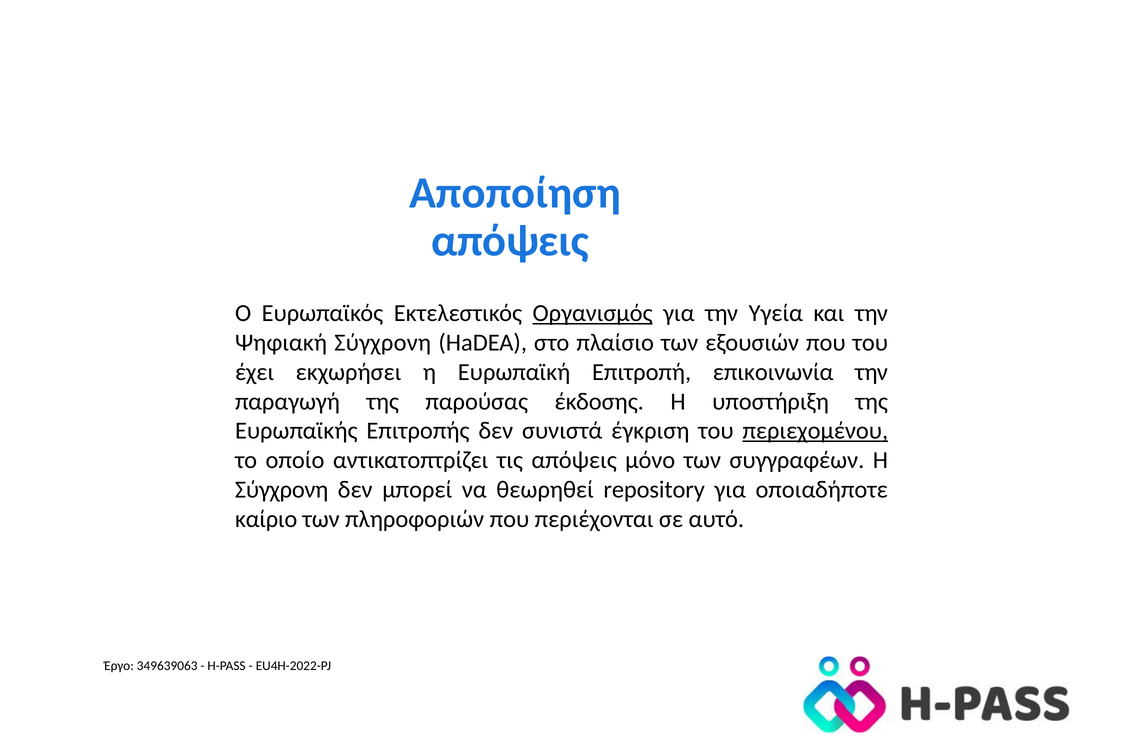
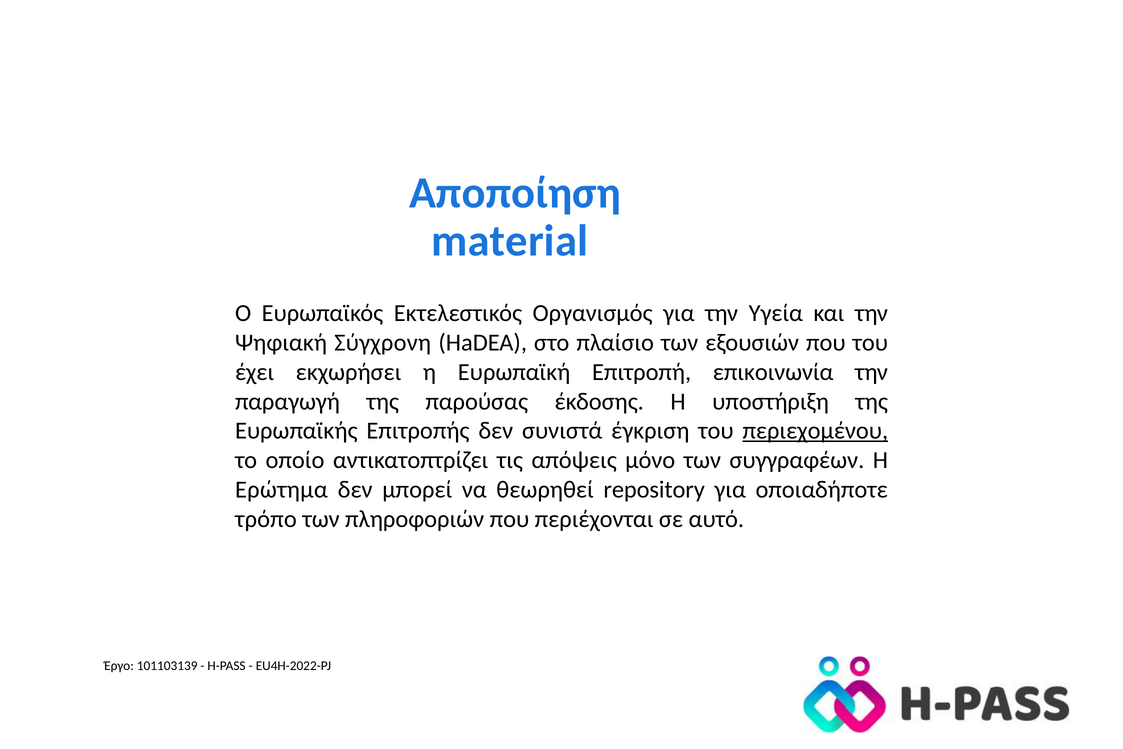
απόψεις at (510, 241): απόψεις -> material
Οργανισμός underline: present -> none
Σύγχρονη at (282, 489): Σύγχρονη -> Ερώτημα
καίριο: καίριο -> τρόπο
349639063: 349639063 -> 101103139
